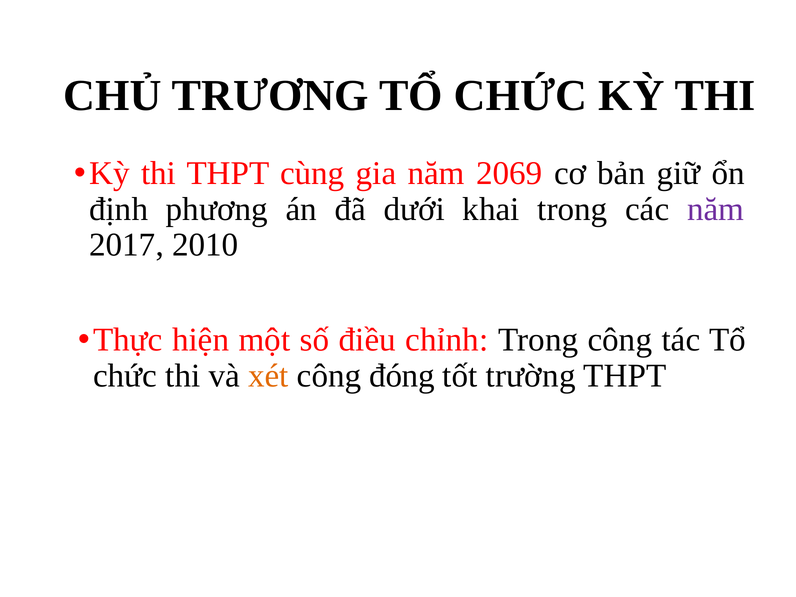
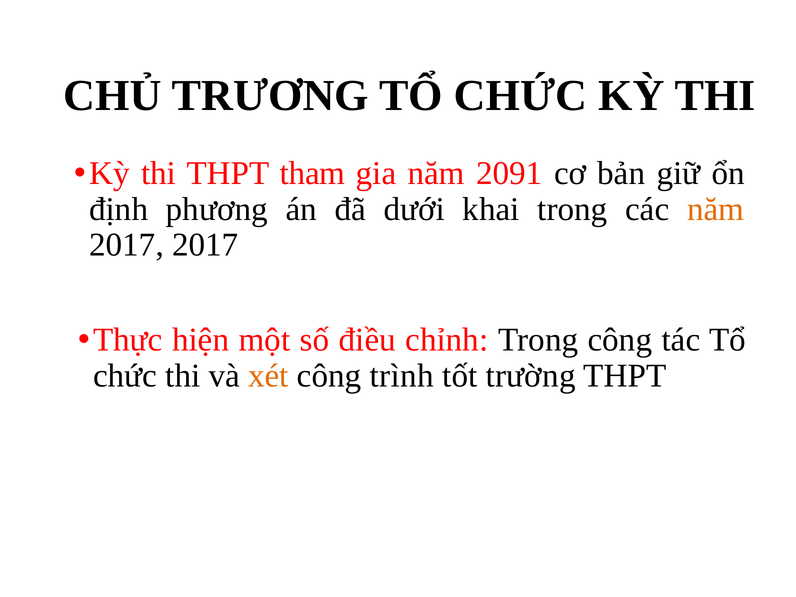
cùng: cùng -> tham
2069: 2069 -> 2091
năm at (716, 209) colour: purple -> orange
2017 2010: 2010 -> 2017
đóng: đóng -> trình
